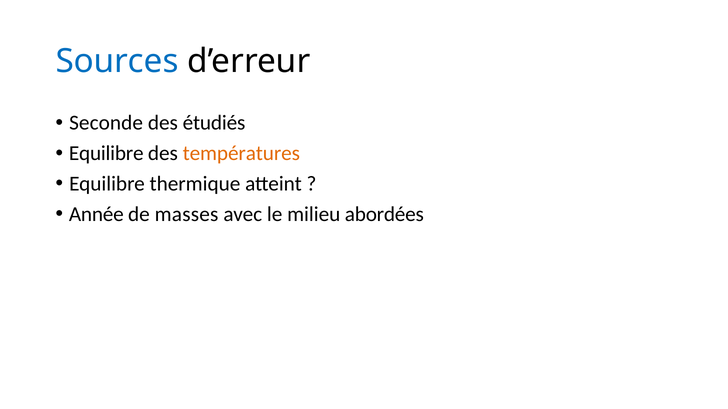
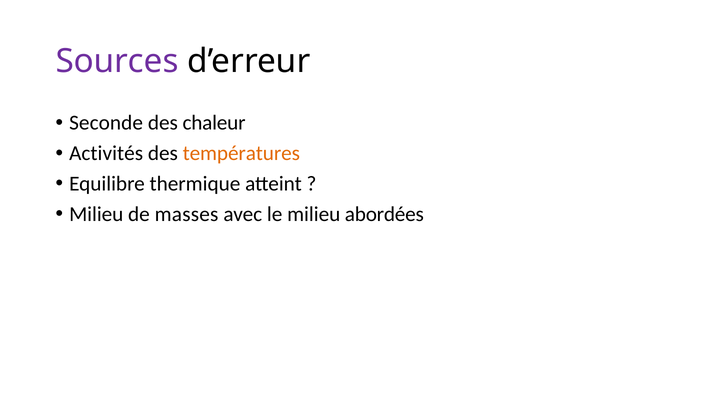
Sources colour: blue -> purple
étudiés: étudiés -> chaleur
Equilibre at (106, 154): Equilibre -> Activités
Année at (96, 214): Année -> Milieu
